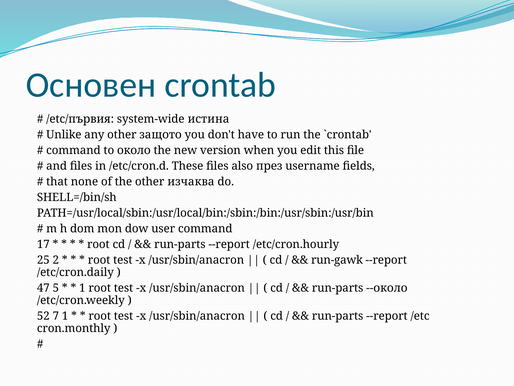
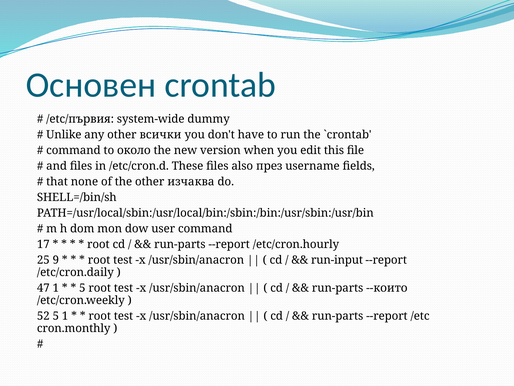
истина: истина -> dummy
защото: защото -> всички
2: 2 -> 9
run-gawk: run-gawk -> run-input
47 5: 5 -> 1
1 at (82, 288): 1 -> 5
--около: --около -> --които
52 7: 7 -> 5
